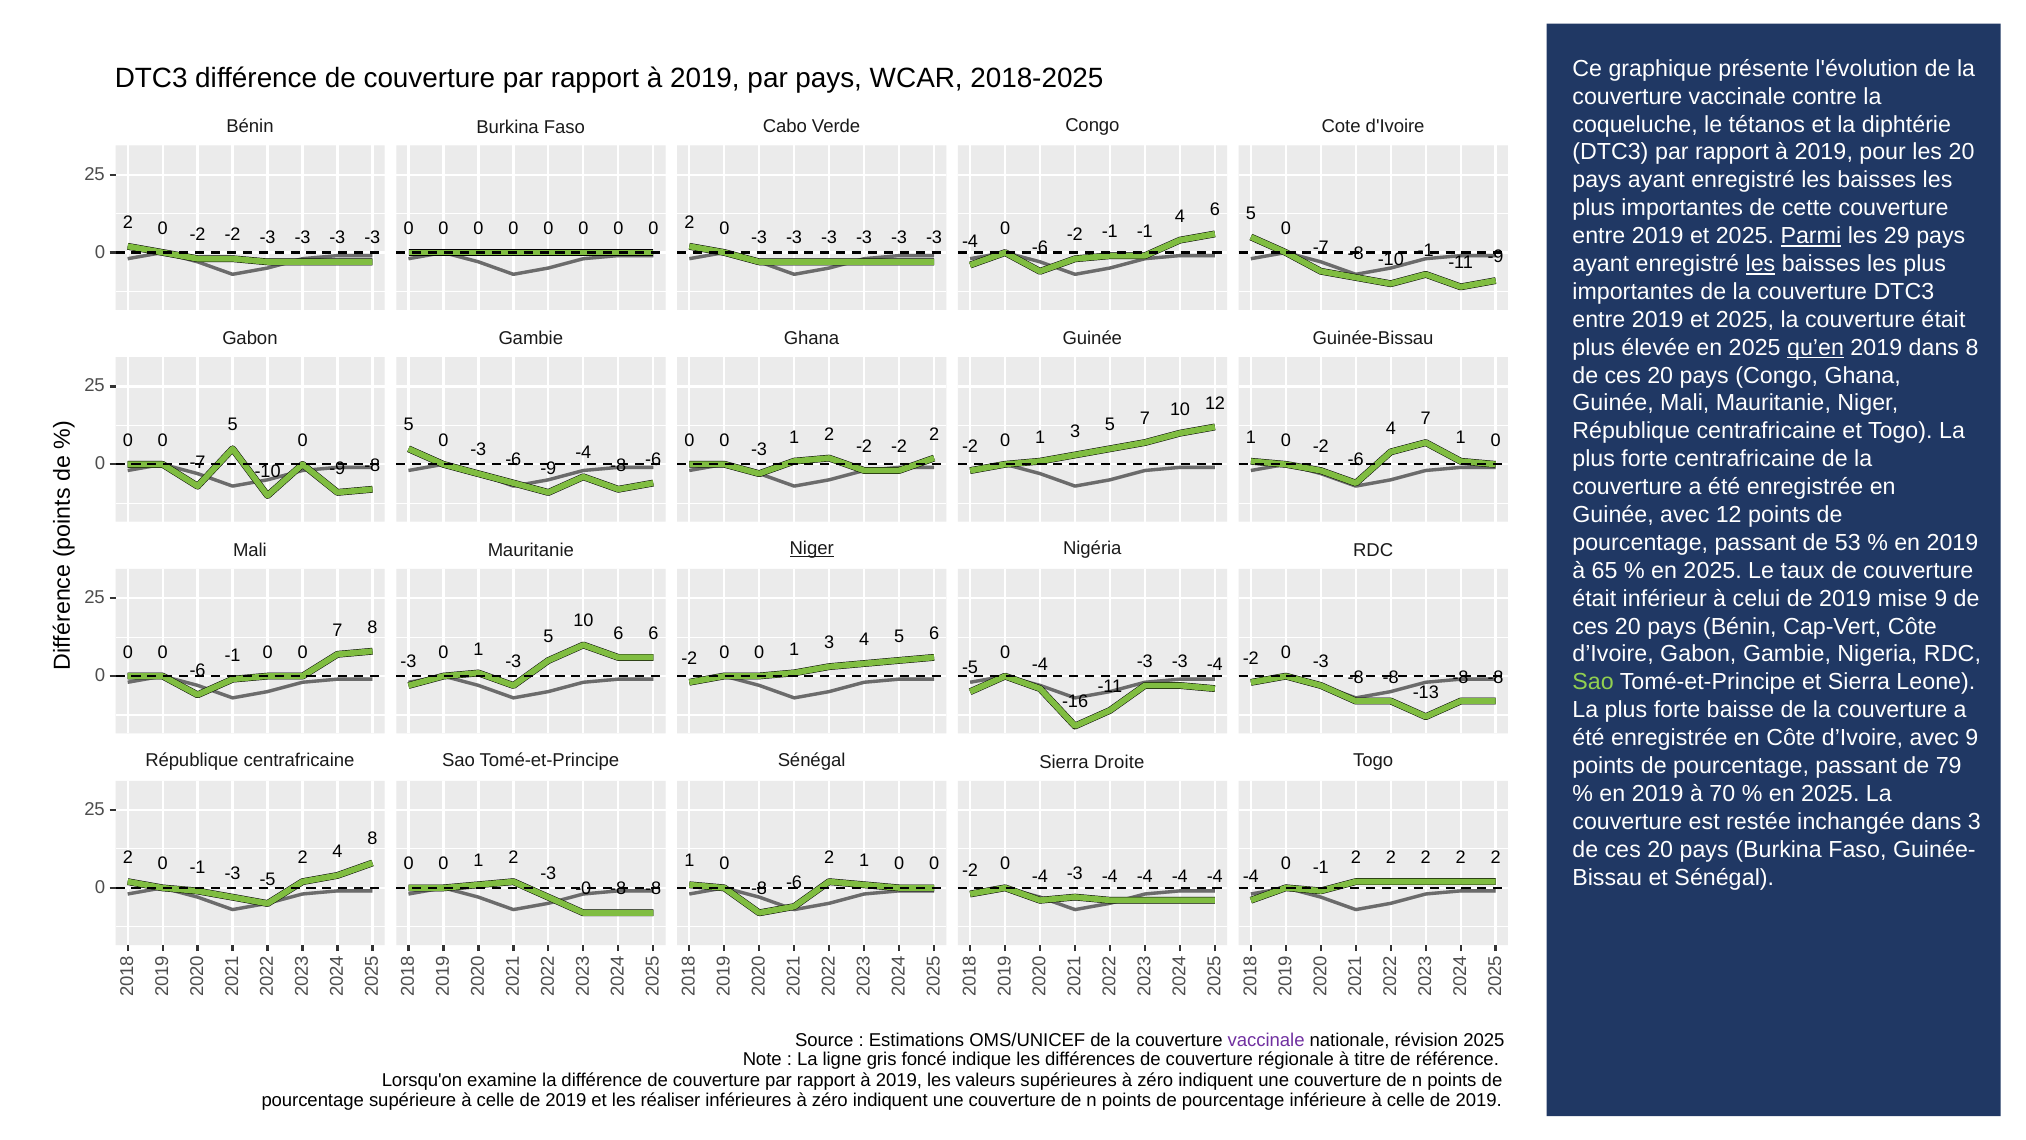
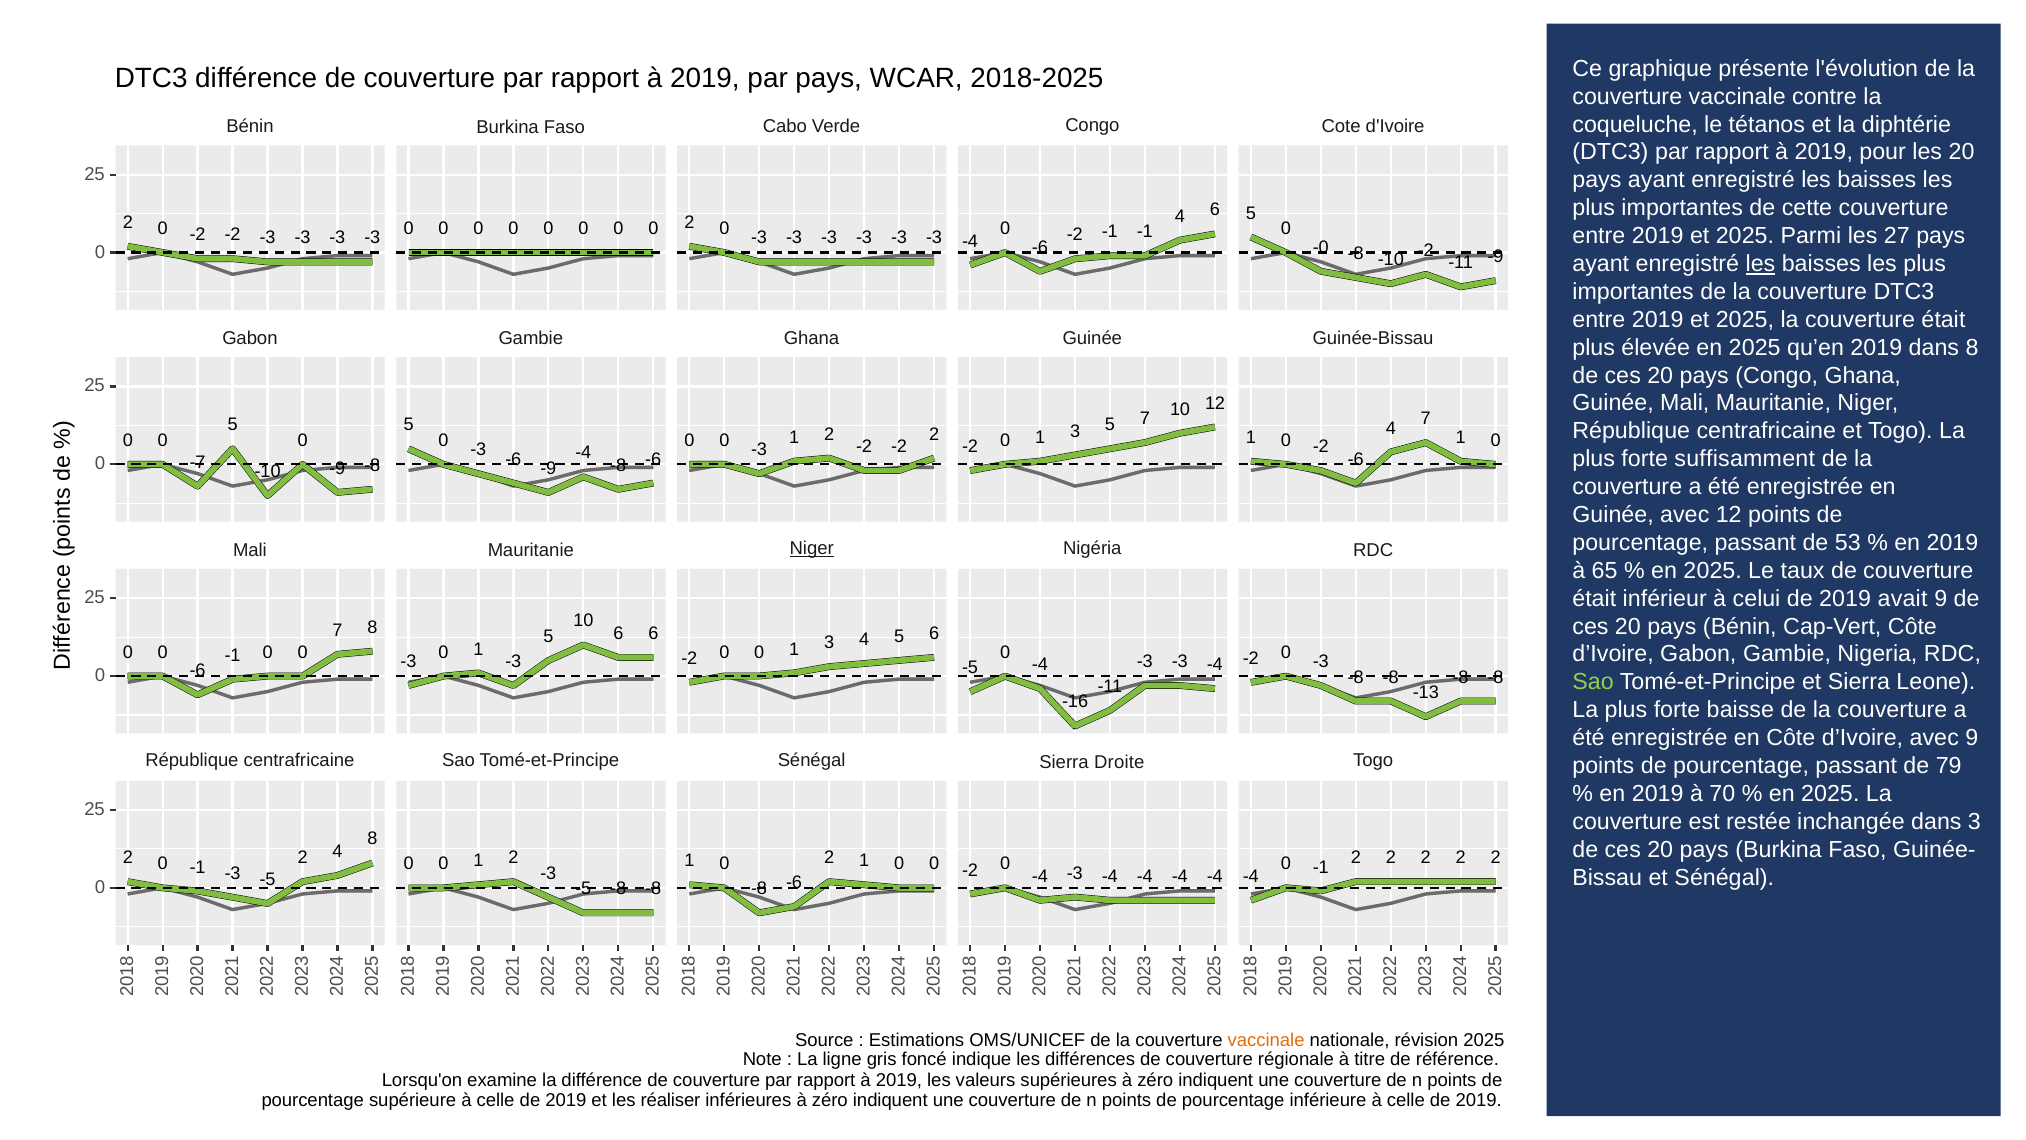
Parmi underline: present -> none
29: 29 -> 27
-7 at (1321, 247): -7 -> -0
-10 -1: -1 -> -2
qu’en underline: present -> none
forte centrafricaine: centrafricaine -> suffisamment
mise: mise -> avait
-0 at (583, 889): -0 -> -5
vaccinale at (1266, 1040) colour: purple -> orange
